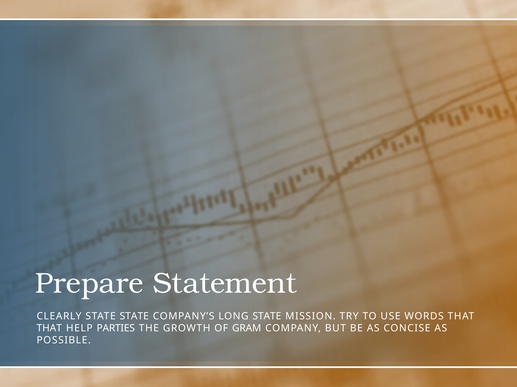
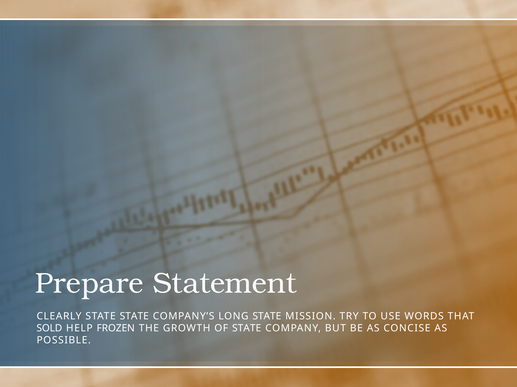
THAT at (49, 329): THAT -> SOLD
PARTIES: PARTIES -> FROZEN
OF GRAM: GRAM -> STATE
